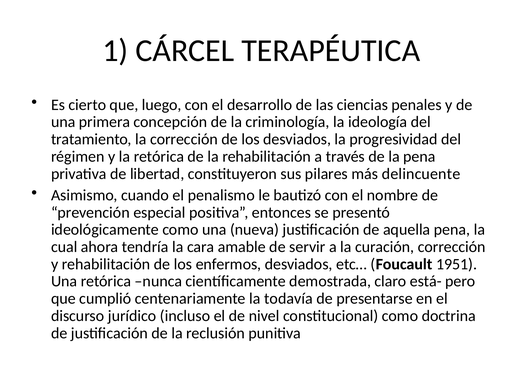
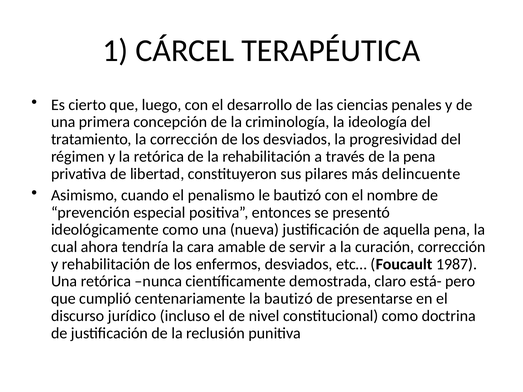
1951: 1951 -> 1987
la todavía: todavía -> bautizó
